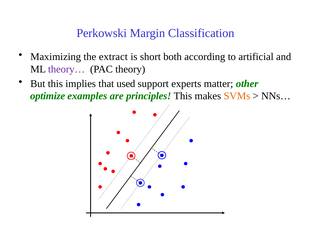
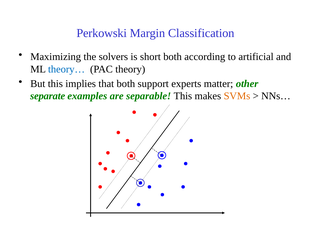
extract: extract -> solvers
theory… colour: purple -> blue
that used: used -> both
optimize: optimize -> separate
principles: principles -> separable
